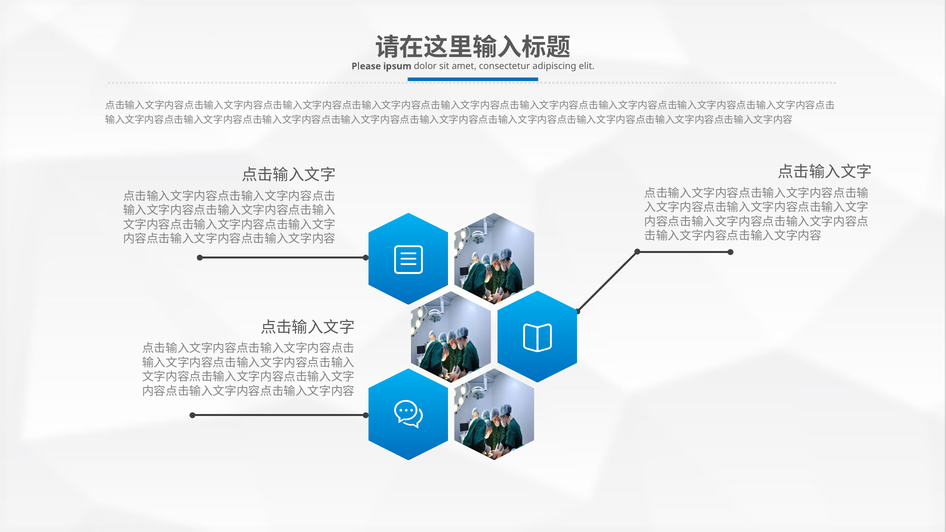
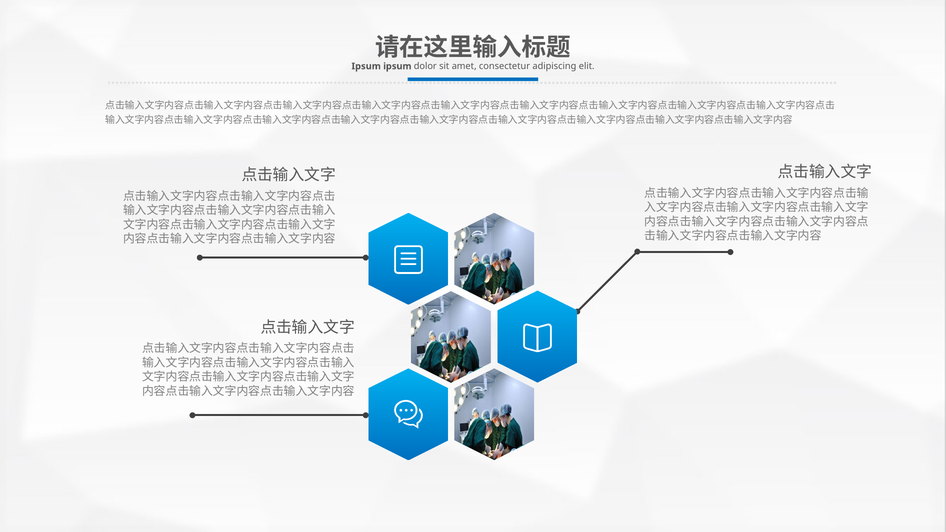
Please at (366, 66): Please -> Ipsum
